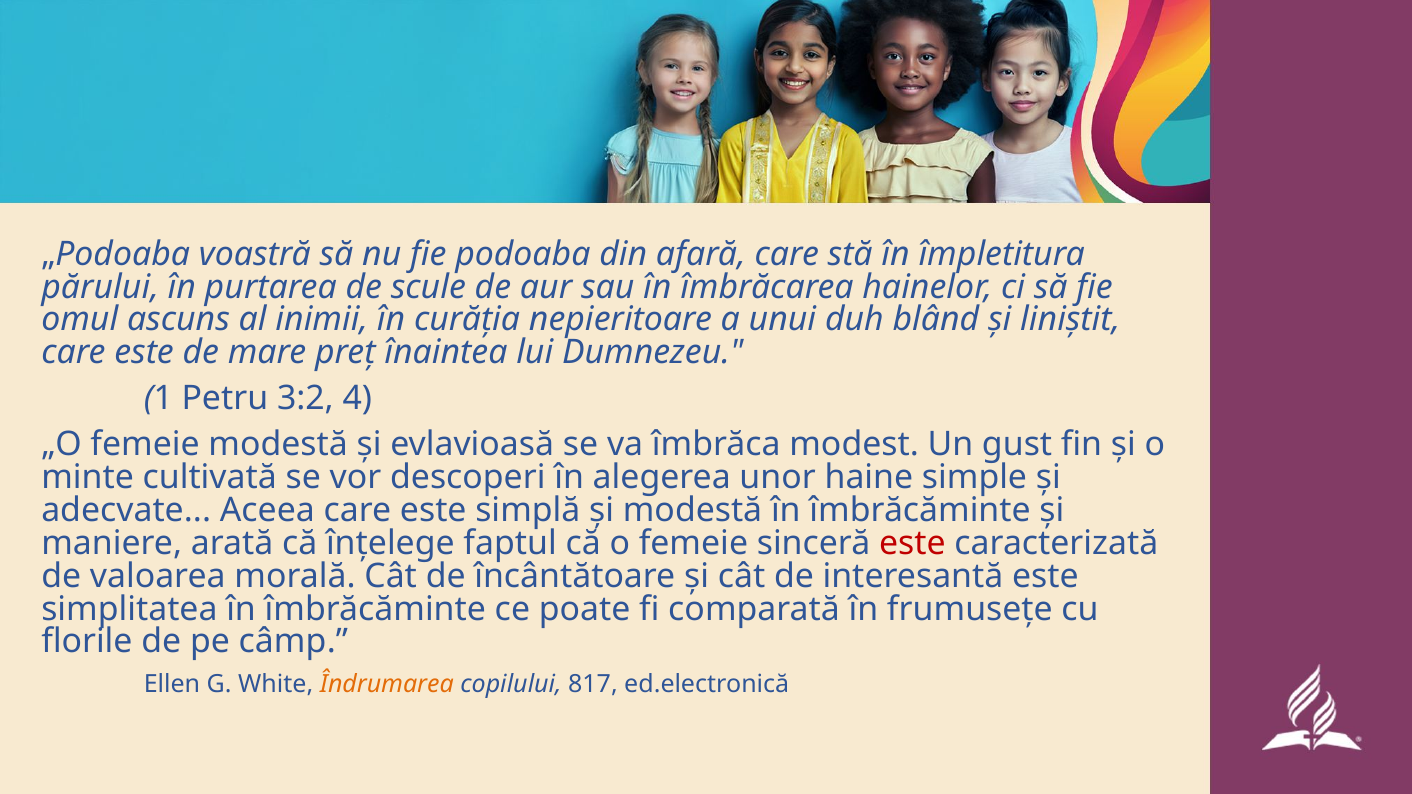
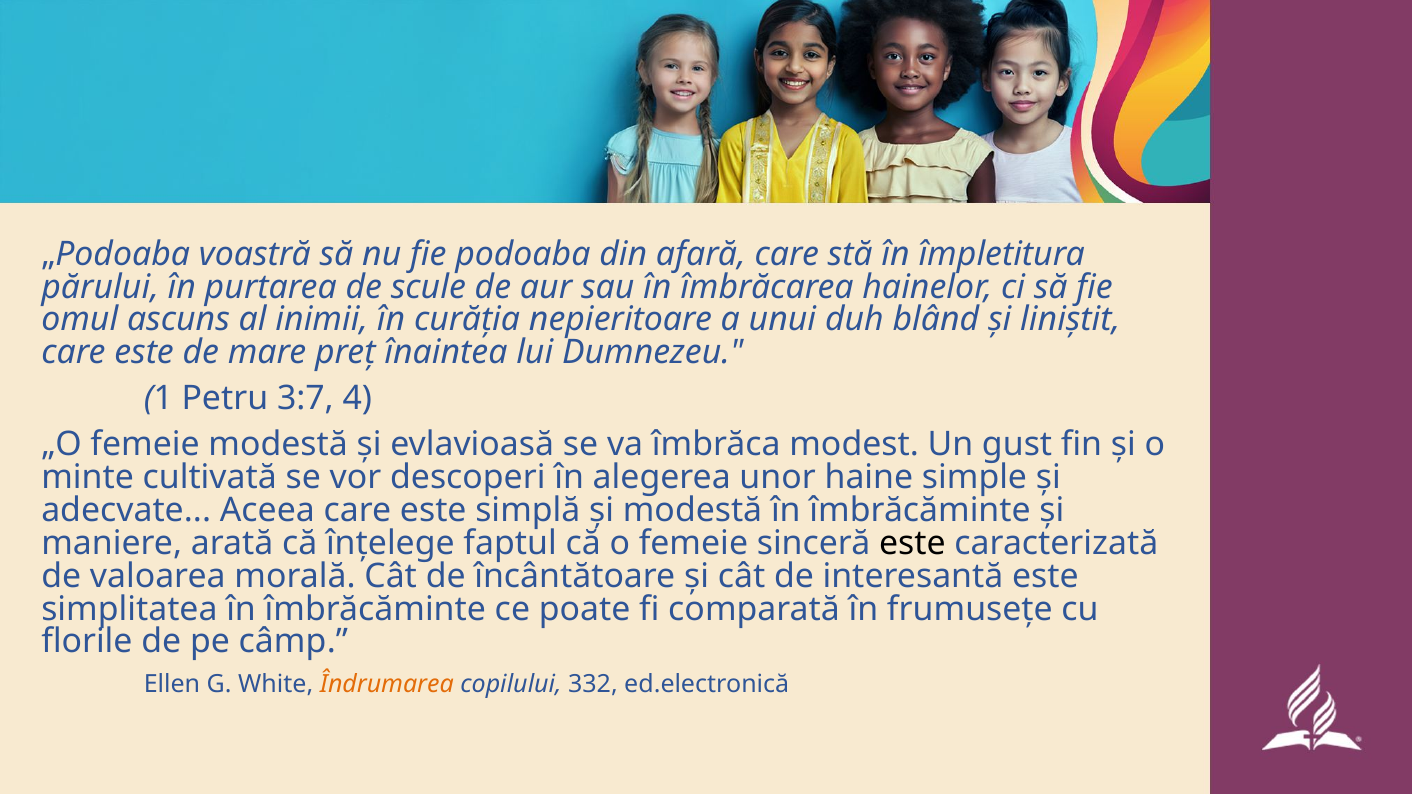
3:2: 3:2 -> 3:7
este at (912, 543) colour: red -> black
817: 817 -> 332
